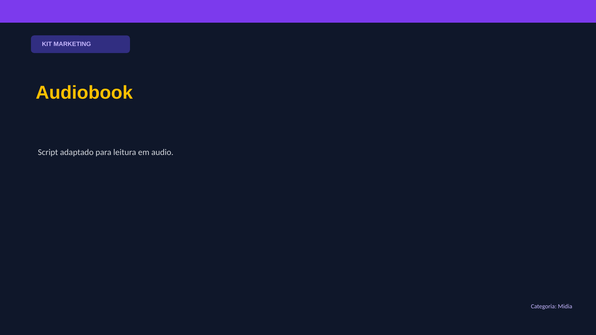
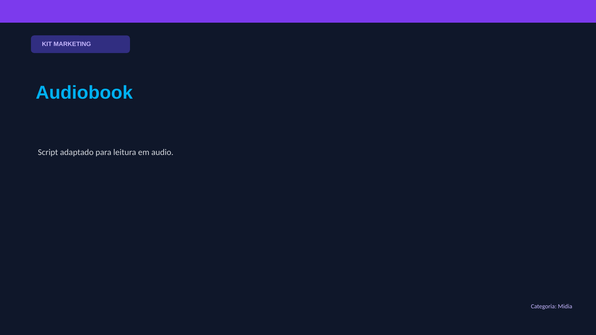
Audiobook colour: yellow -> light blue
